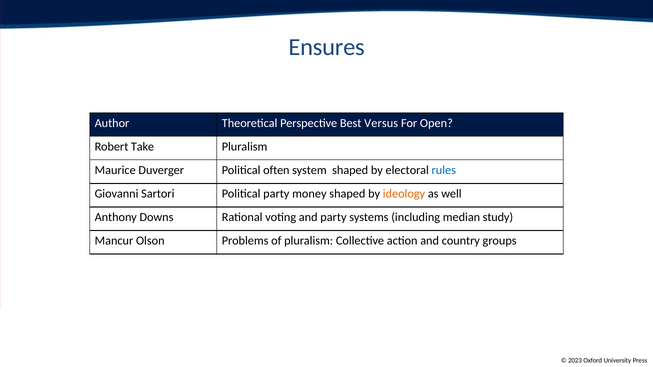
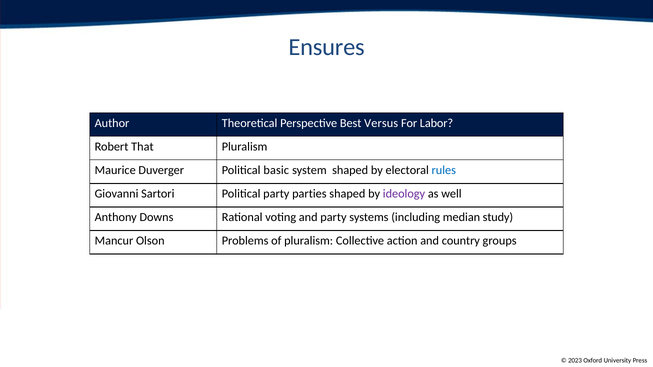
Open: Open -> Labor
Take: Take -> That
often: often -> basic
money: money -> parties
ideology colour: orange -> purple
